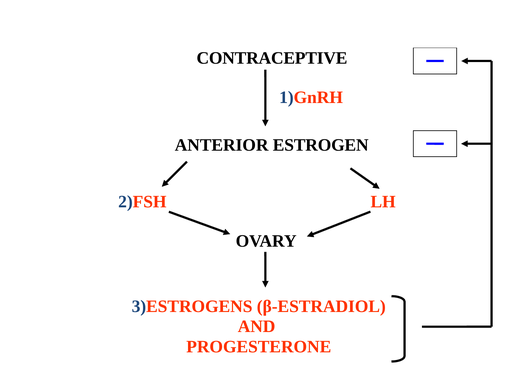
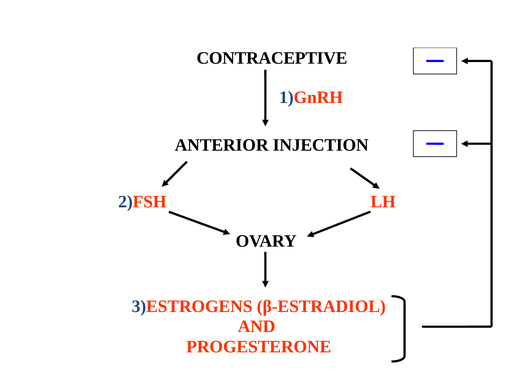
ESTROGEN: ESTROGEN -> INJECTION
